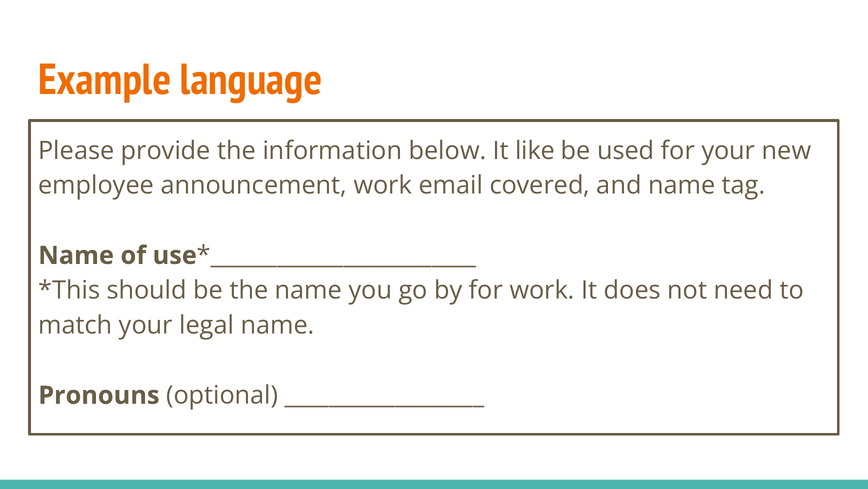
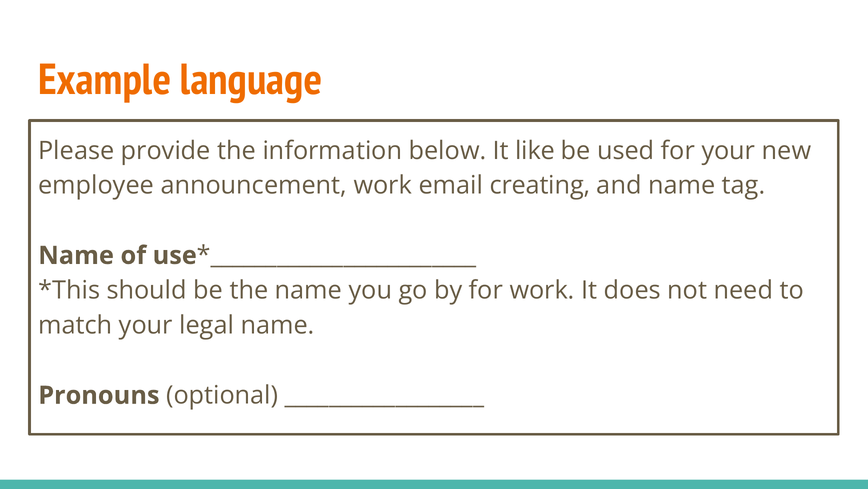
covered: covered -> creating
